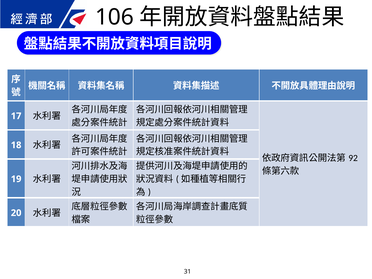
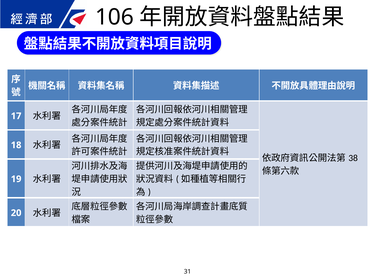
92: 92 -> 38
